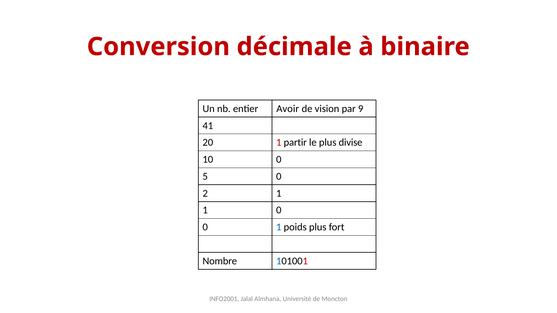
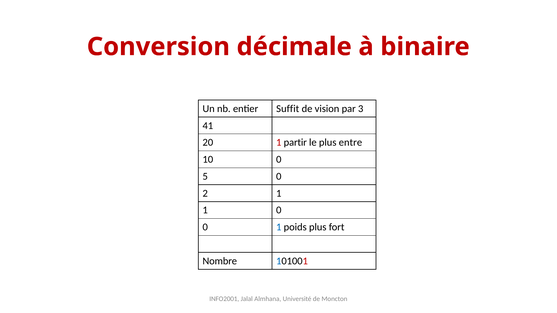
Avoir: Avoir -> Suffit
9: 9 -> 3
divise: divise -> entre
